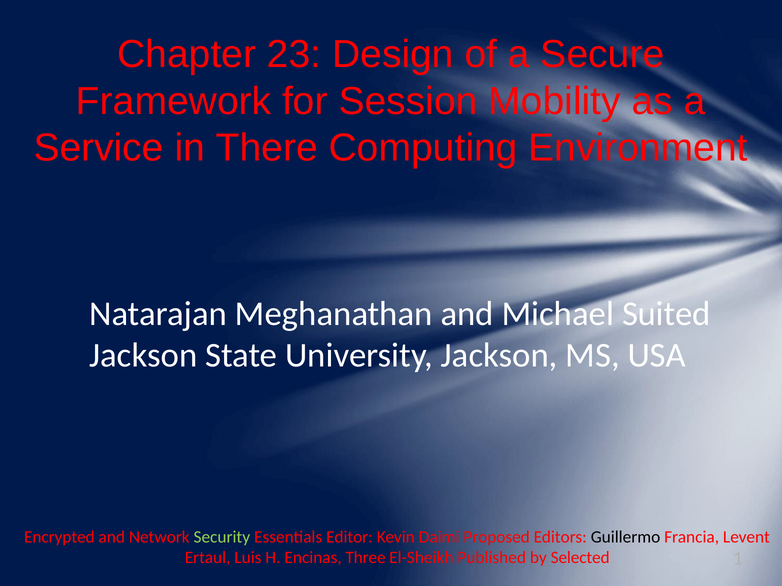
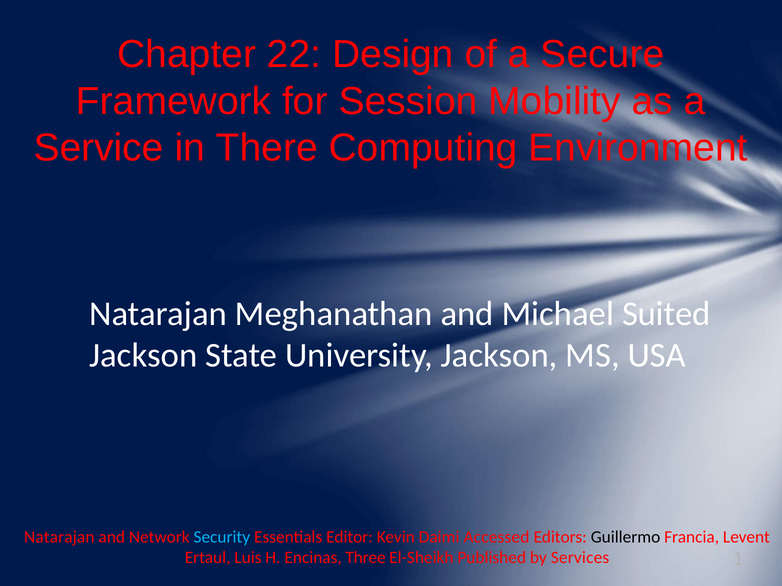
23: 23 -> 22
Encrypted at (59, 537): Encrypted -> Natarajan
Security colour: light green -> light blue
Proposed: Proposed -> Accessed
Selected: Selected -> Services
